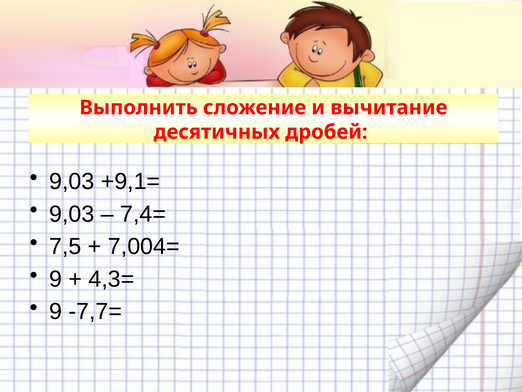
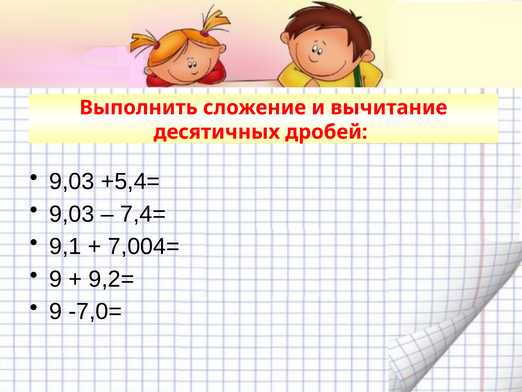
+9,1=: +9,1= -> +5,4=
7,5: 7,5 -> 9,1
4,3=: 4,3= -> 9,2=
-7,7=: -7,7= -> -7,0=
